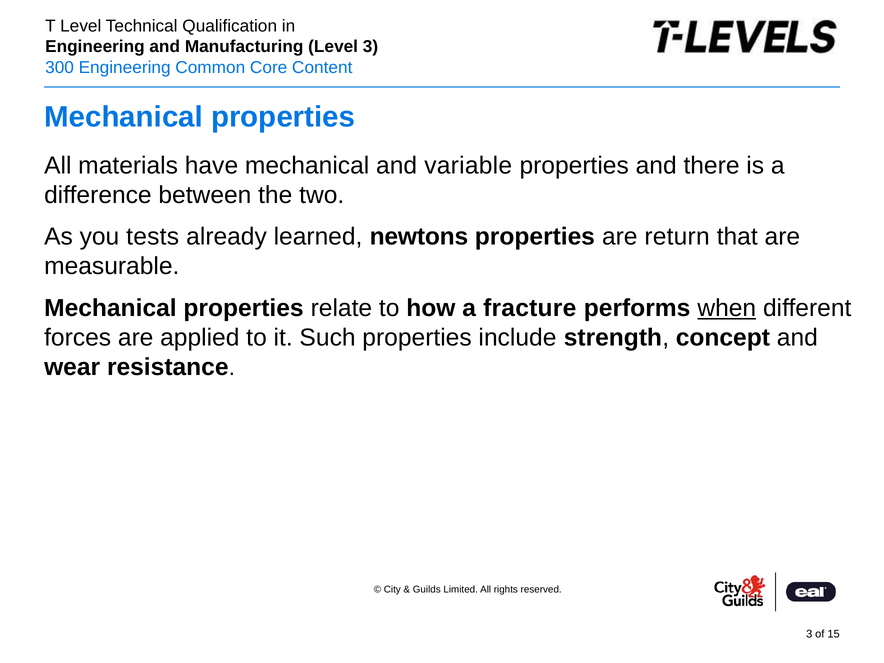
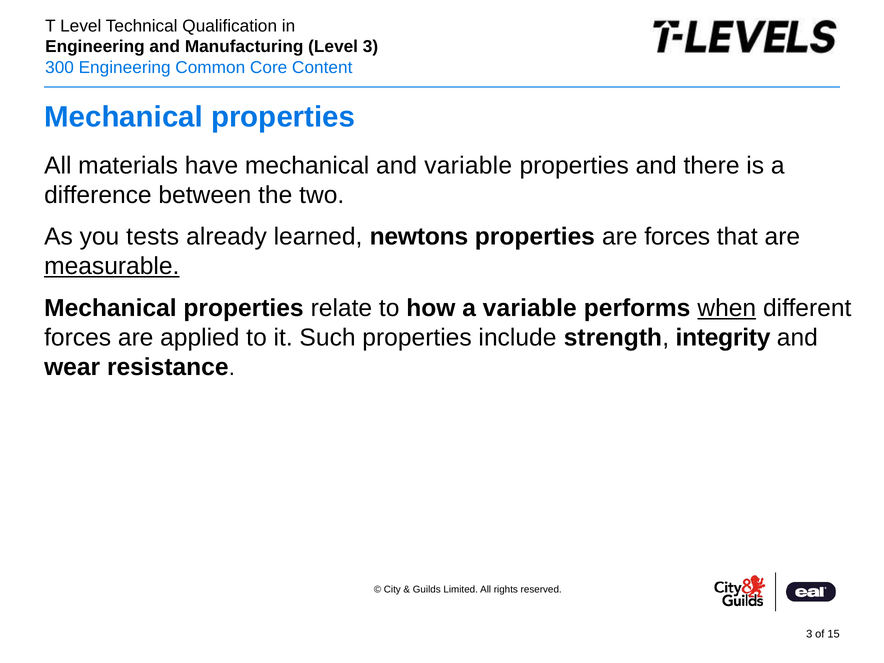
are return: return -> forces
measurable underline: none -> present
a fracture: fracture -> variable
concept: concept -> integrity
